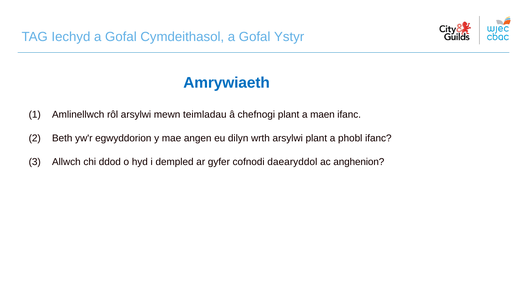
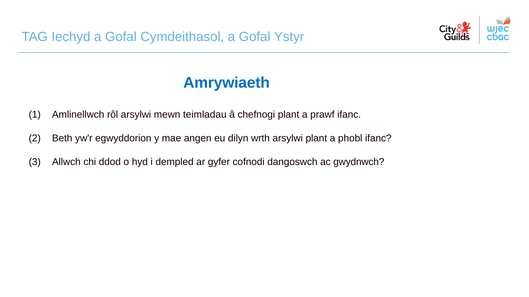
maen: maen -> prawf
daearyddol: daearyddol -> dangoswch
anghenion: anghenion -> gwydnwch
